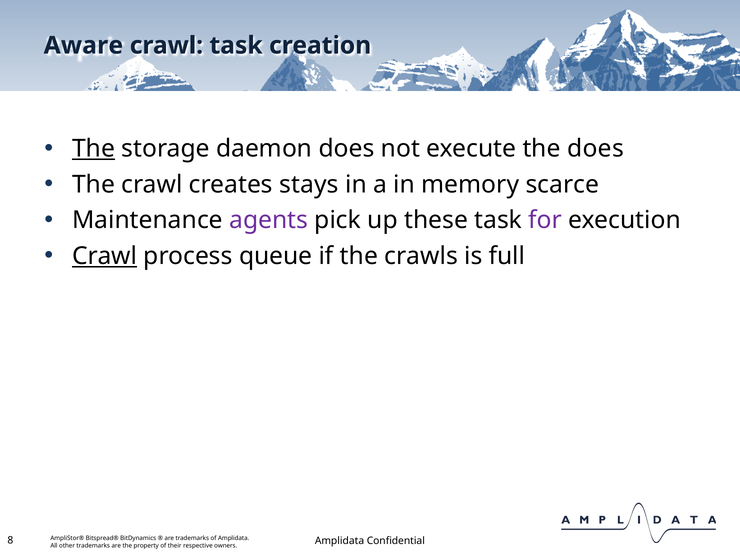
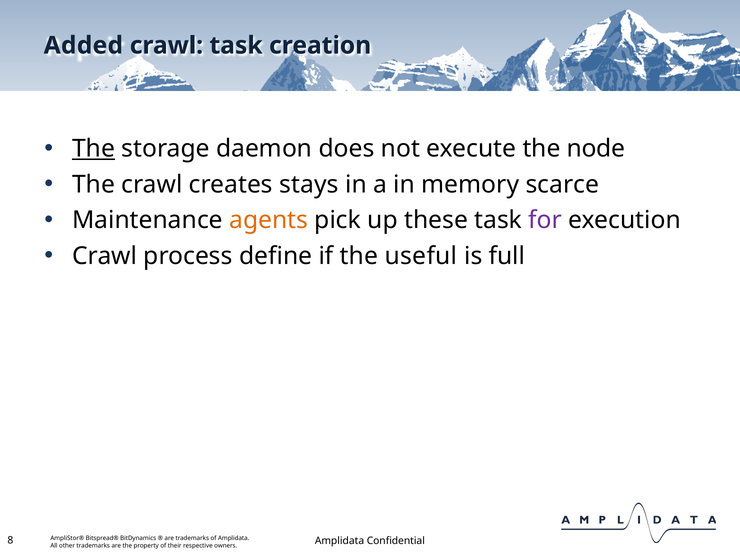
Aware: Aware -> Added
the does: does -> node
agents colour: purple -> orange
Crawl at (105, 256) underline: present -> none
queue: queue -> define
crawls: crawls -> useful
